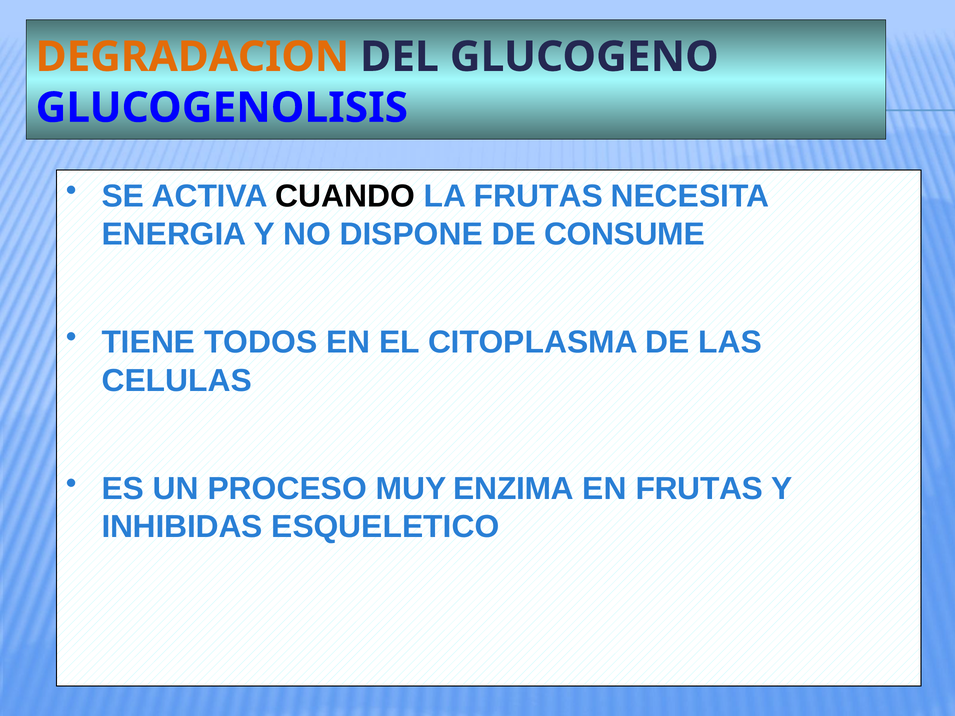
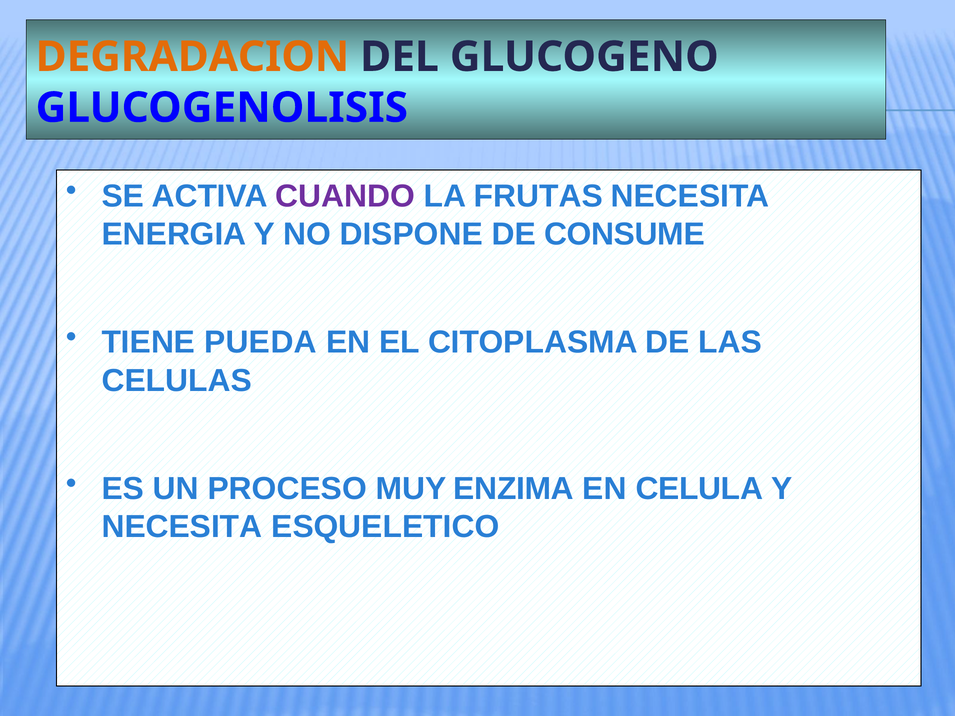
CUANDO colour: black -> purple
TODOS: TODOS -> PUEDA
EN FRUTAS: FRUTAS -> CELULA
INHIBIDAS at (182, 527): INHIBIDAS -> NECESITA
